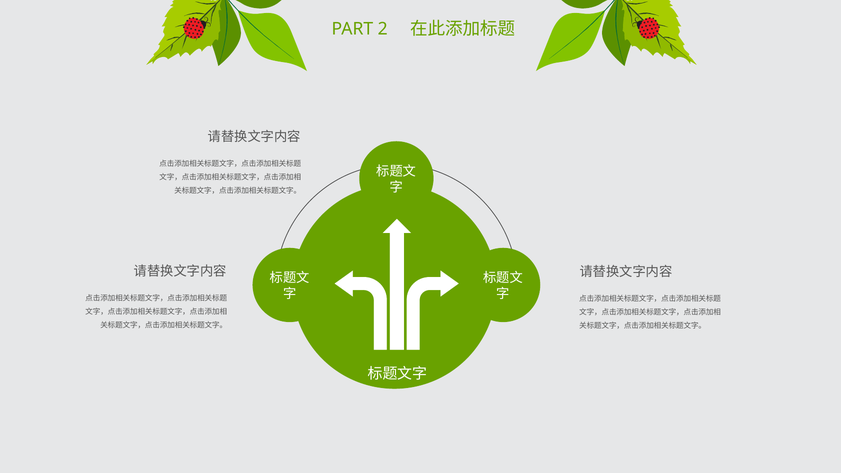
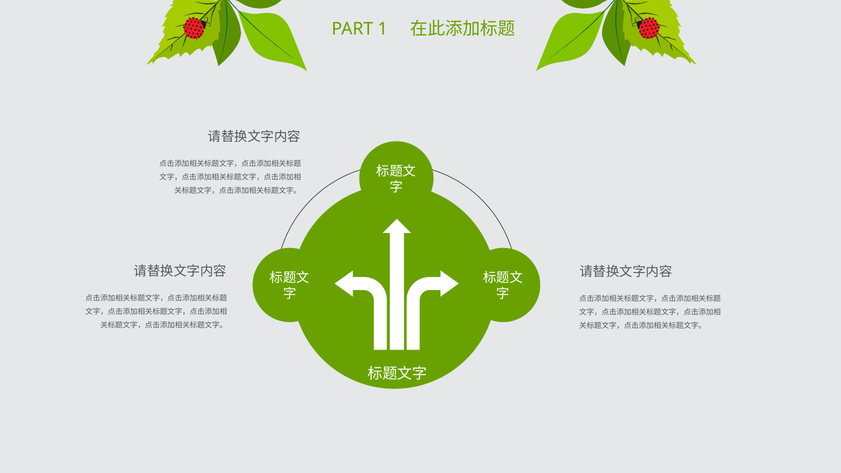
2: 2 -> 1
